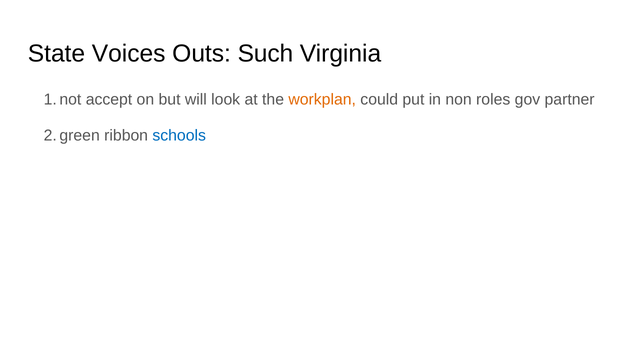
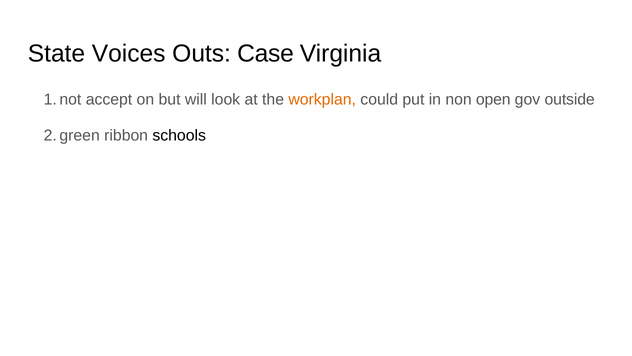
Such: Such -> Case
roles: roles -> open
partner: partner -> outside
schools colour: blue -> black
